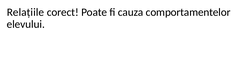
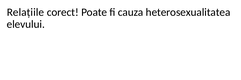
comportamentelor: comportamentelor -> heterosexualitatea
